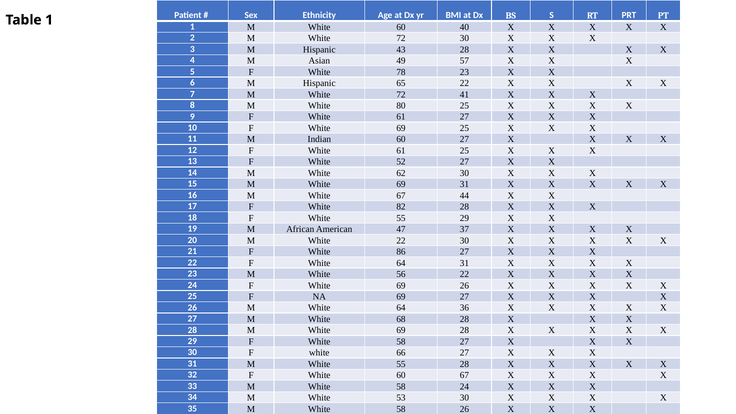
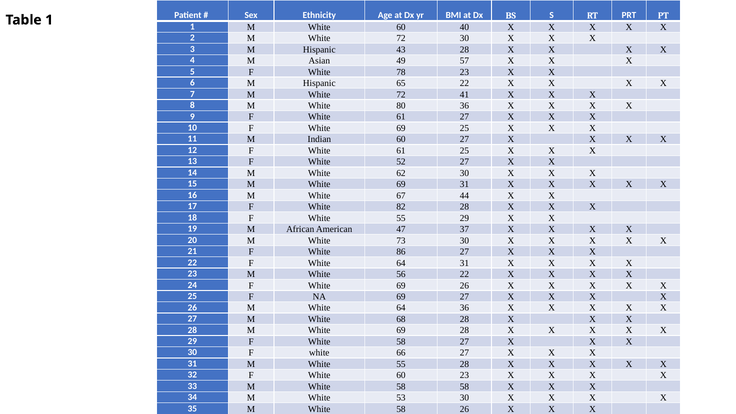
80 25: 25 -> 36
White 22: 22 -> 73
60 67: 67 -> 23
58 24: 24 -> 58
